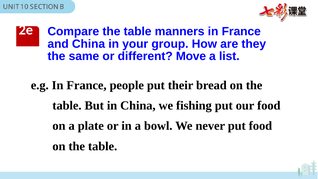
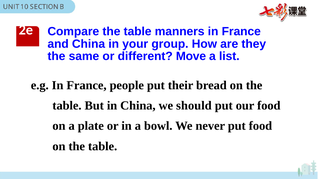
fishing: fishing -> should
